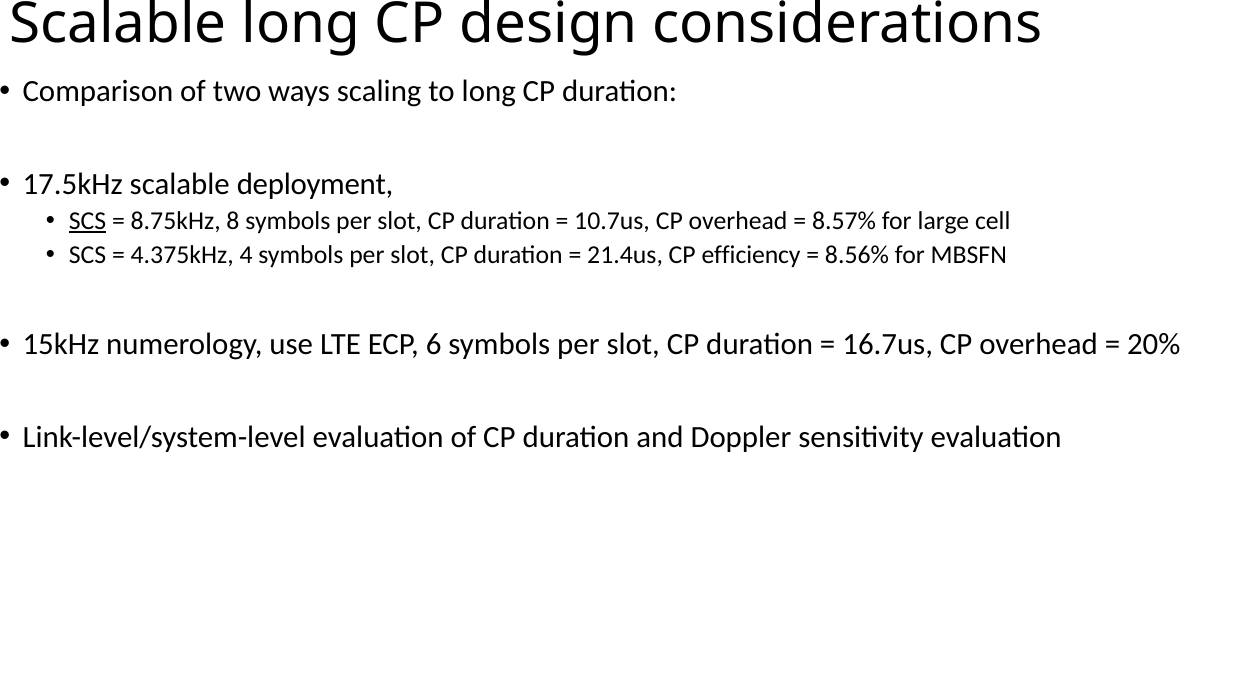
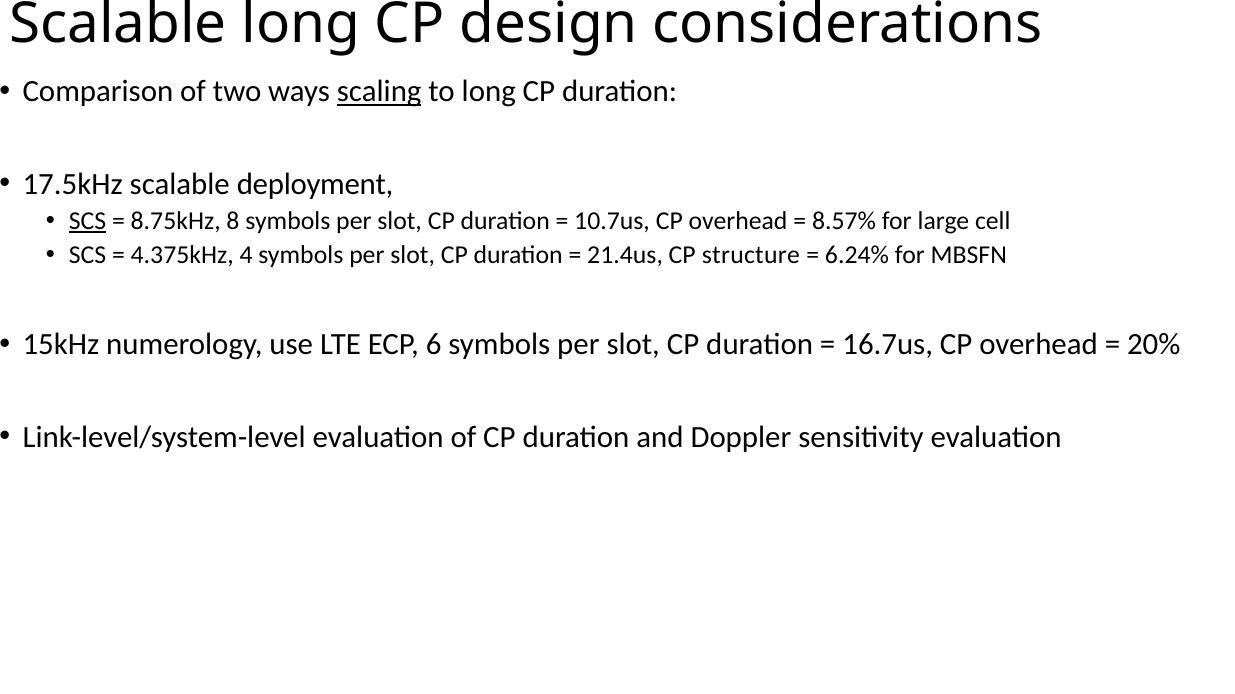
scaling underline: none -> present
efficiency: efficiency -> structure
8.56%: 8.56% -> 6.24%
